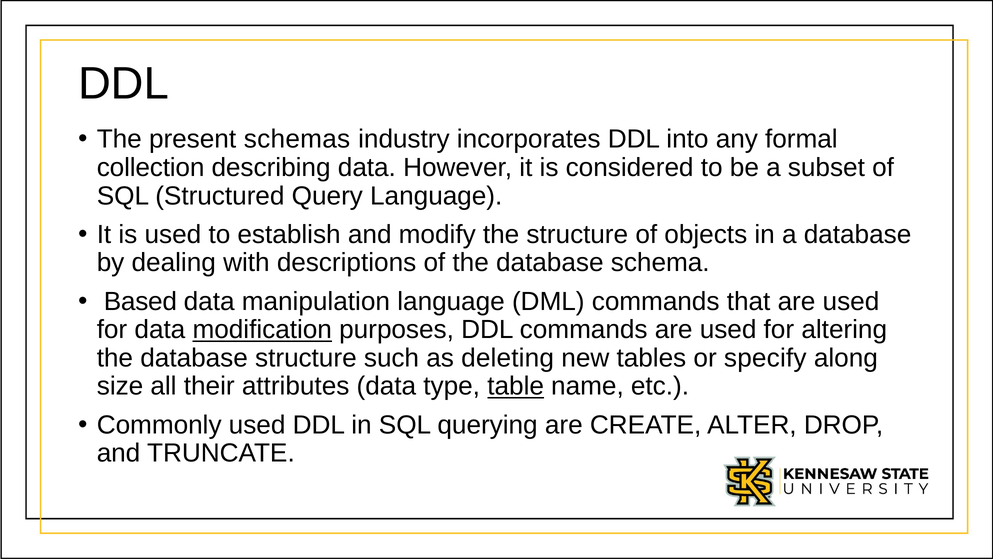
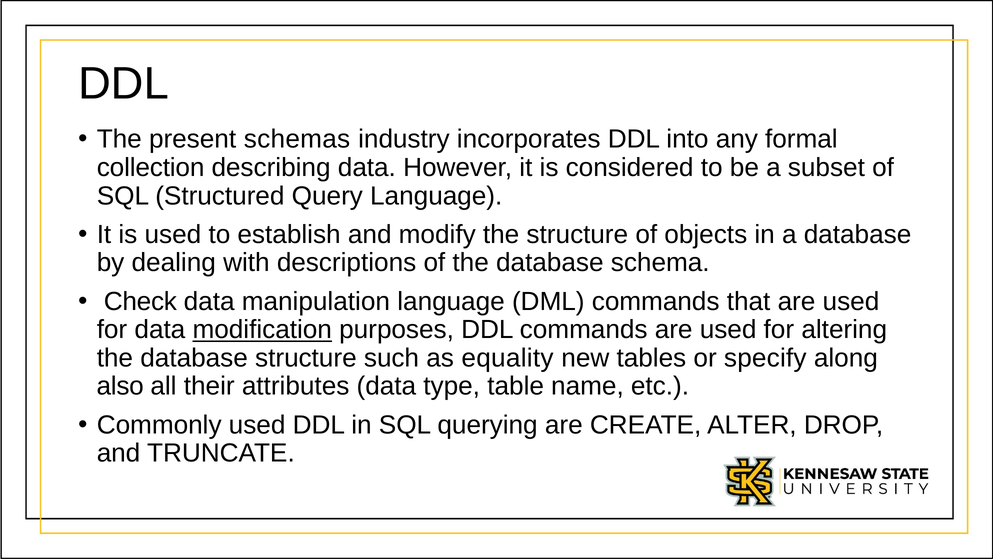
Based: Based -> Check
deleting: deleting -> equality
size: size -> also
table underline: present -> none
